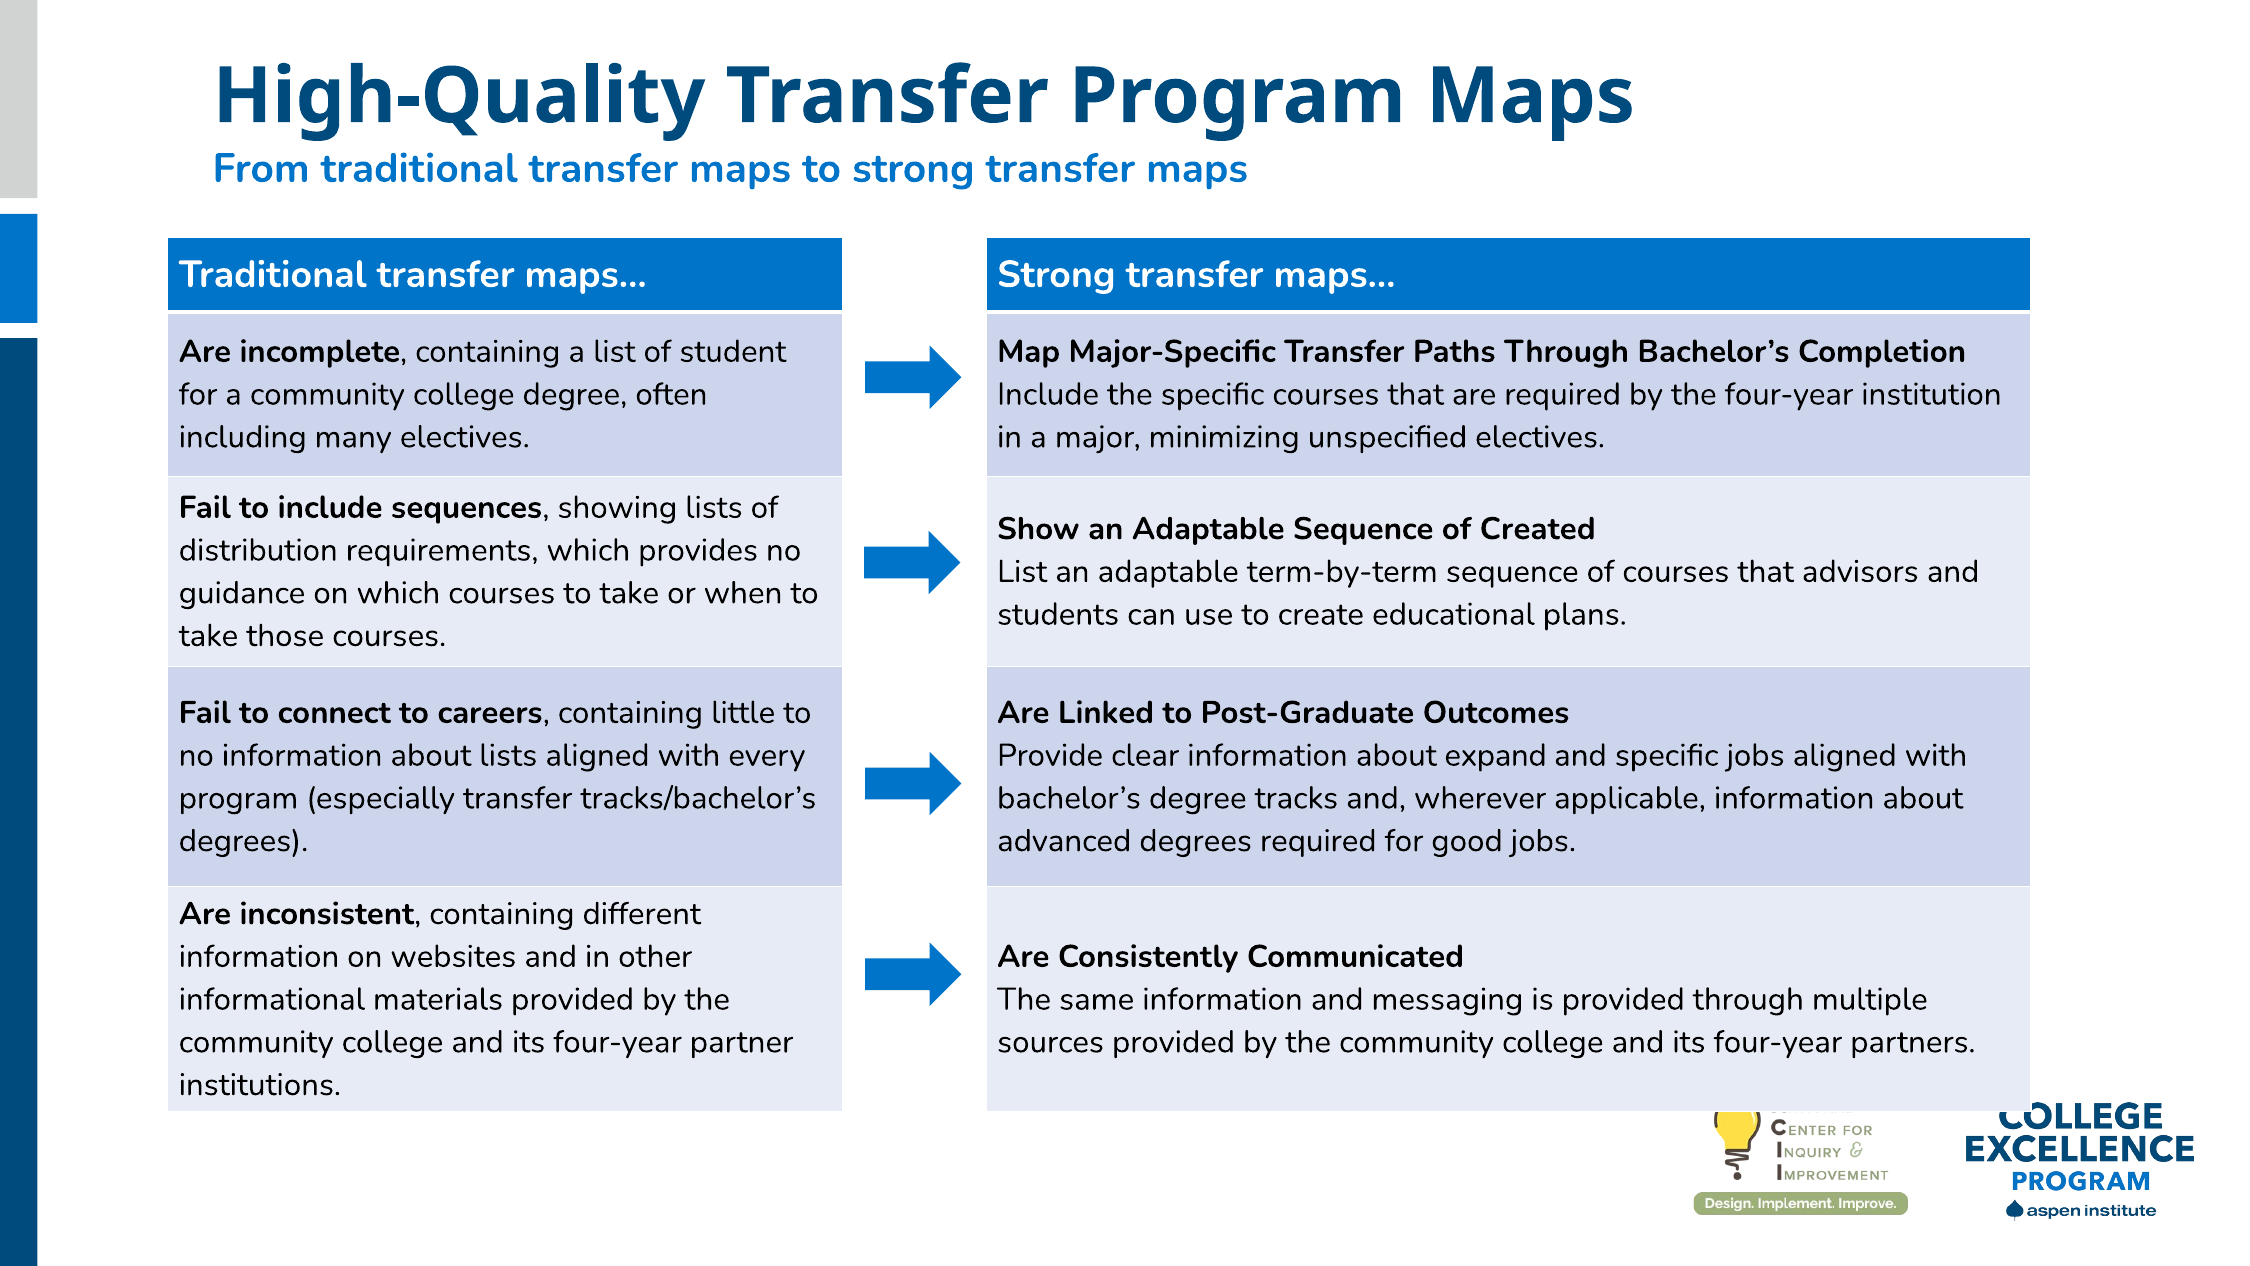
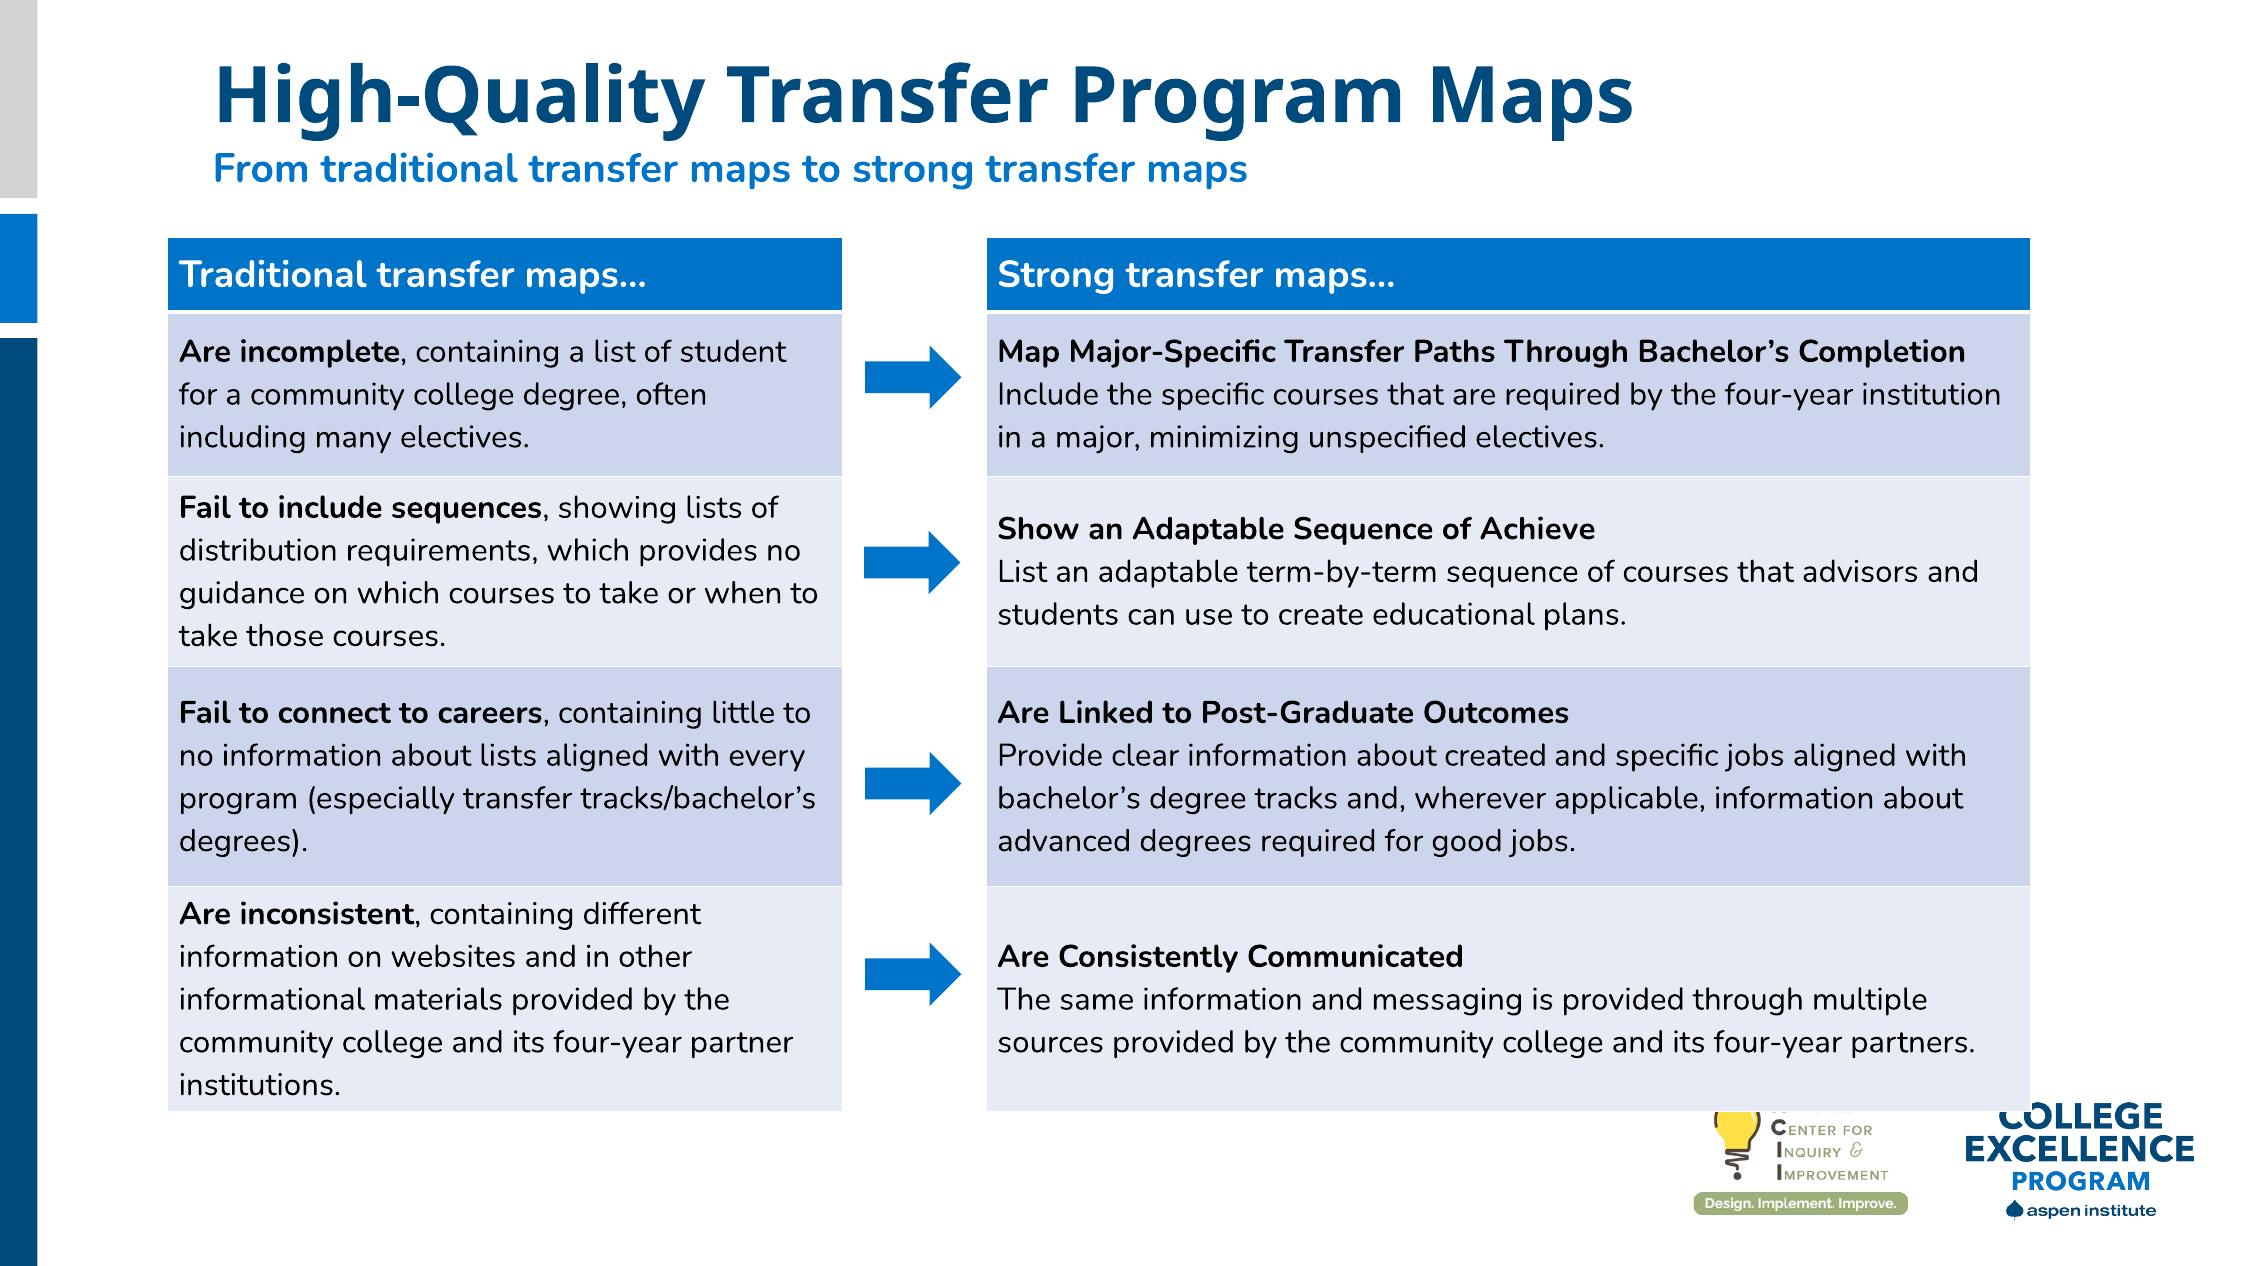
Created: Created -> Achieve
expand: expand -> created
